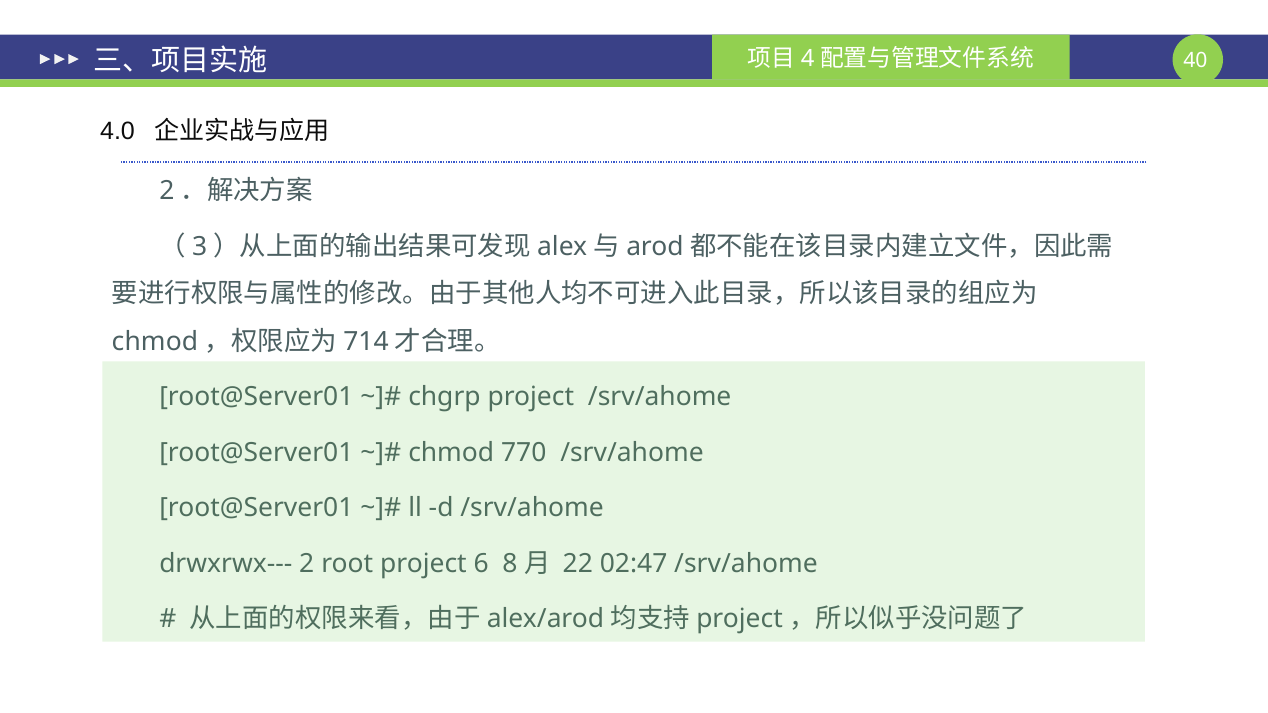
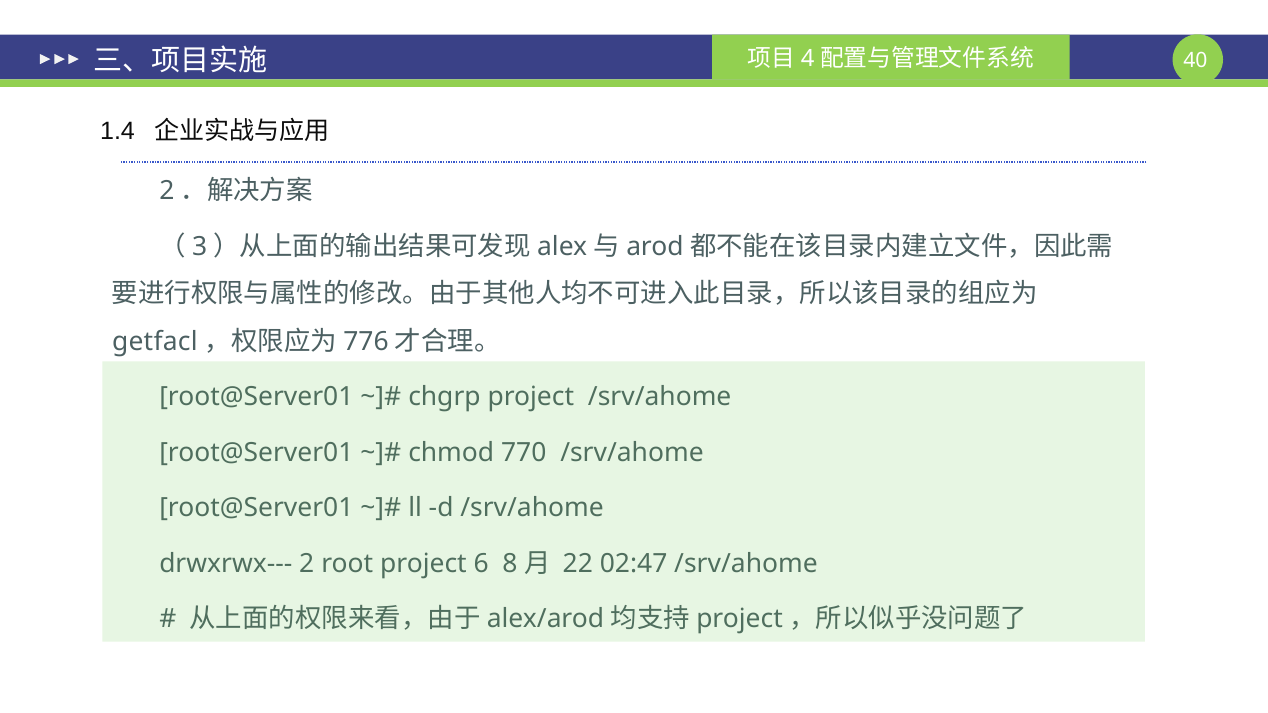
4.0: 4.0 -> 1.4
chmod at (155, 342): chmod -> getfacl
714: 714 -> 776
